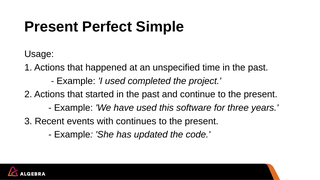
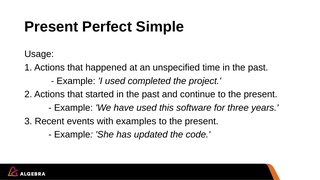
continues: continues -> examples
